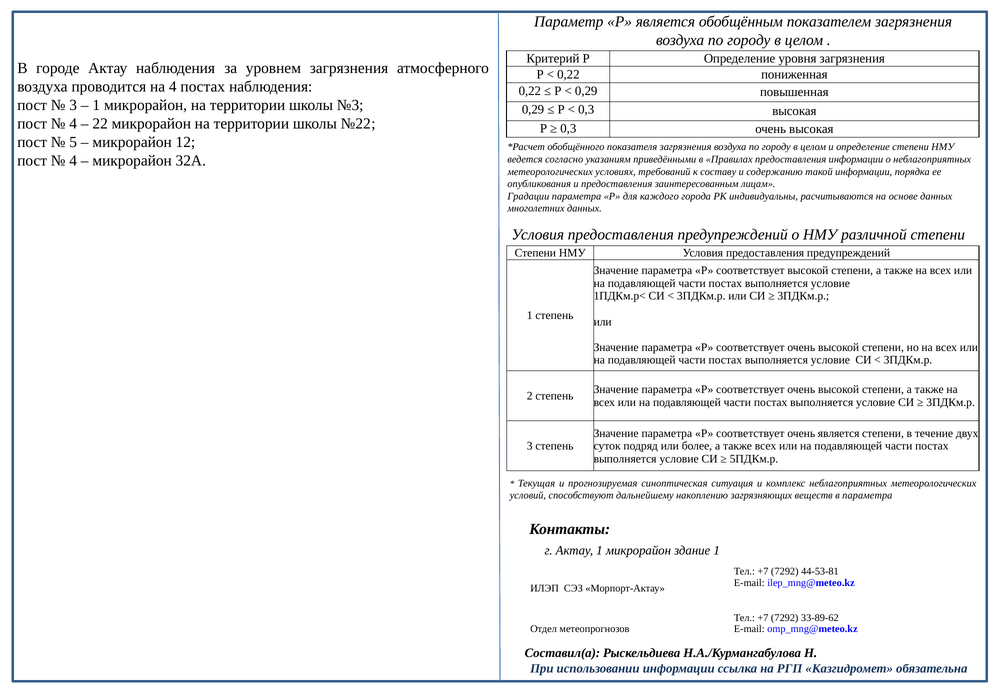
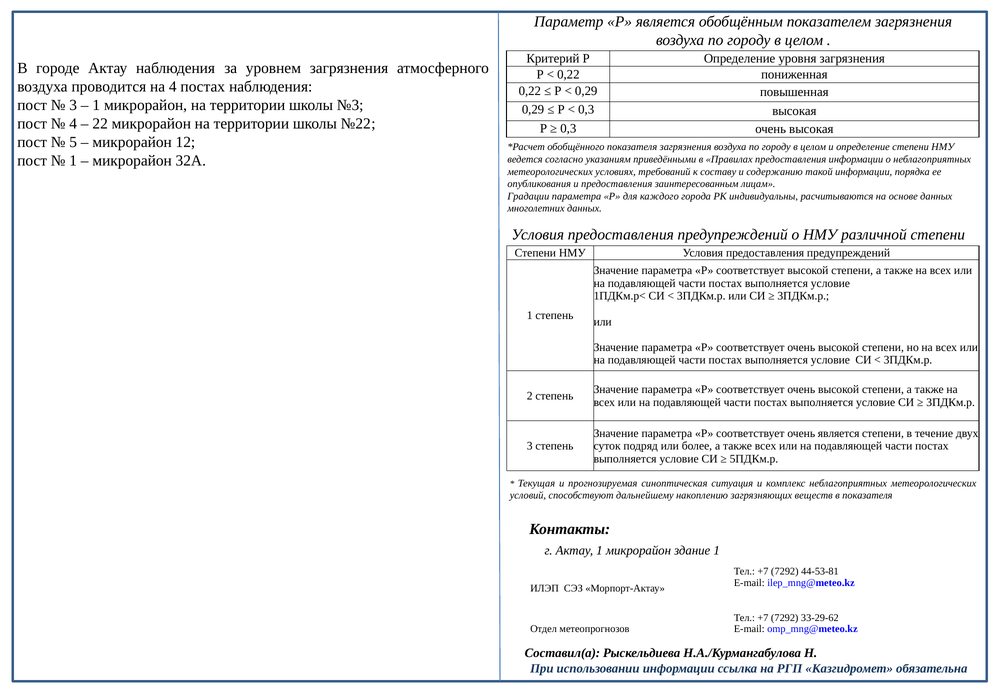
4 at (73, 161): 4 -> 1
в параметра: параметра -> показателя
33-89-62: 33-89-62 -> 33-29-62
